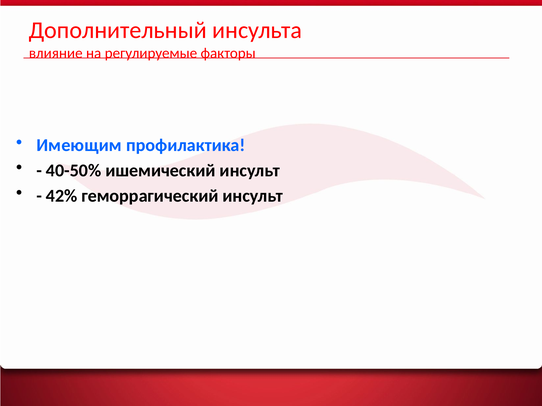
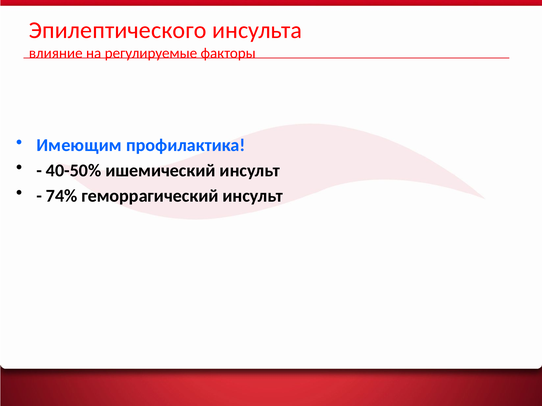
Дополнительный: Дополнительный -> Эпилептического
42%: 42% -> 74%
